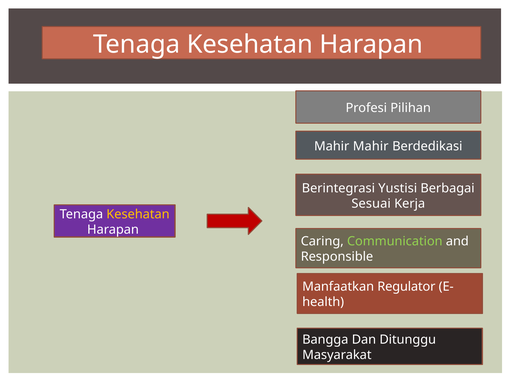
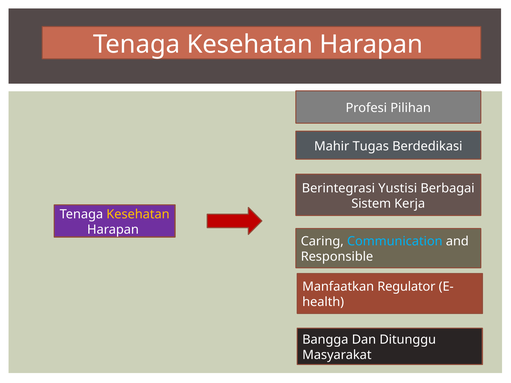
Mahir Mahir: Mahir -> Tugas
Sesuai: Sesuai -> Sistem
Communication colour: light green -> light blue
